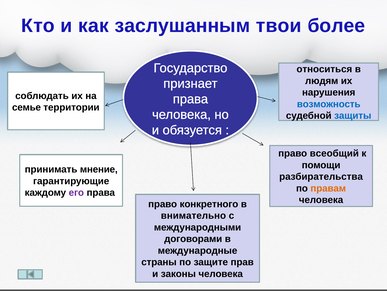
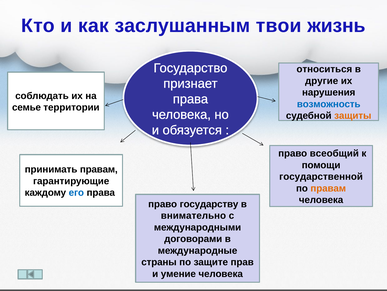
более: более -> жизнь
людям: людям -> другие
защиты colour: blue -> orange
принимать мнение: мнение -> правам
разбирательства: разбирательства -> государственной
его colour: purple -> blue
конкретного: конкретного -> государству
законы: законы -> умение
